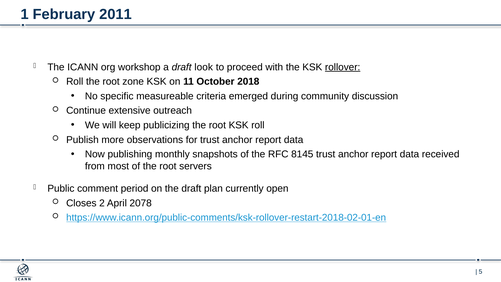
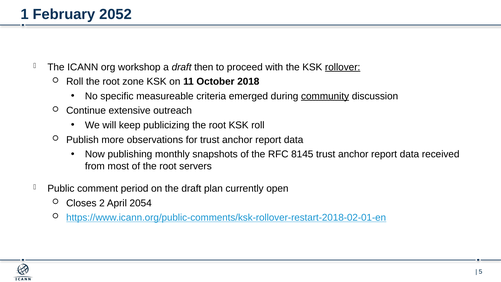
2011: 2011 -> 2052
look: look -> then
community underline: none -> present
2078: 2078 -> 2054
